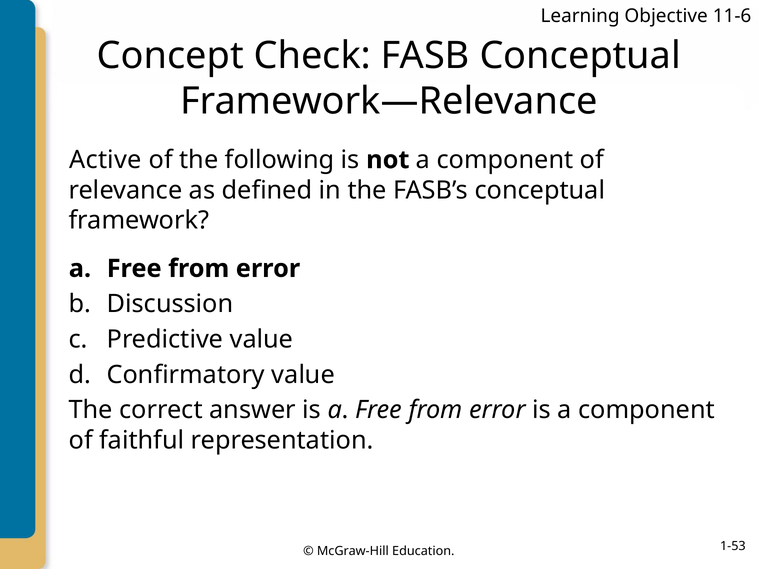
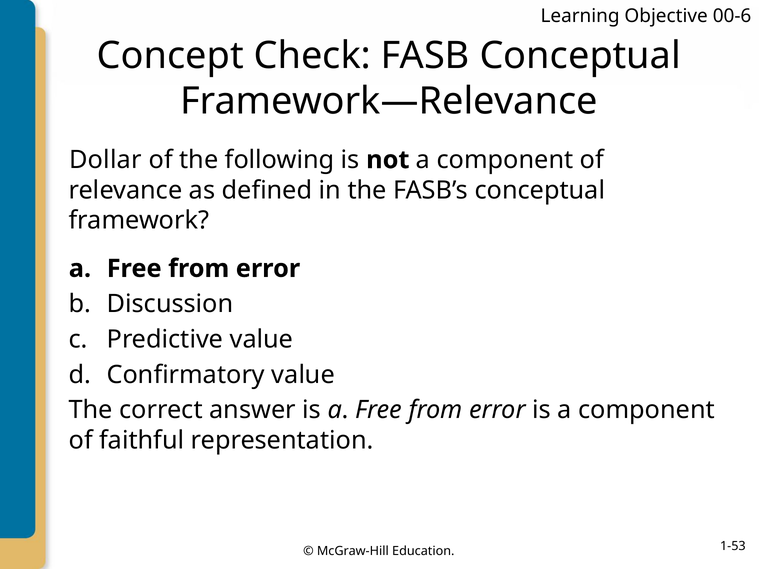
11-6: 11-6 -> 00-6
Active: Active -> Dollar
